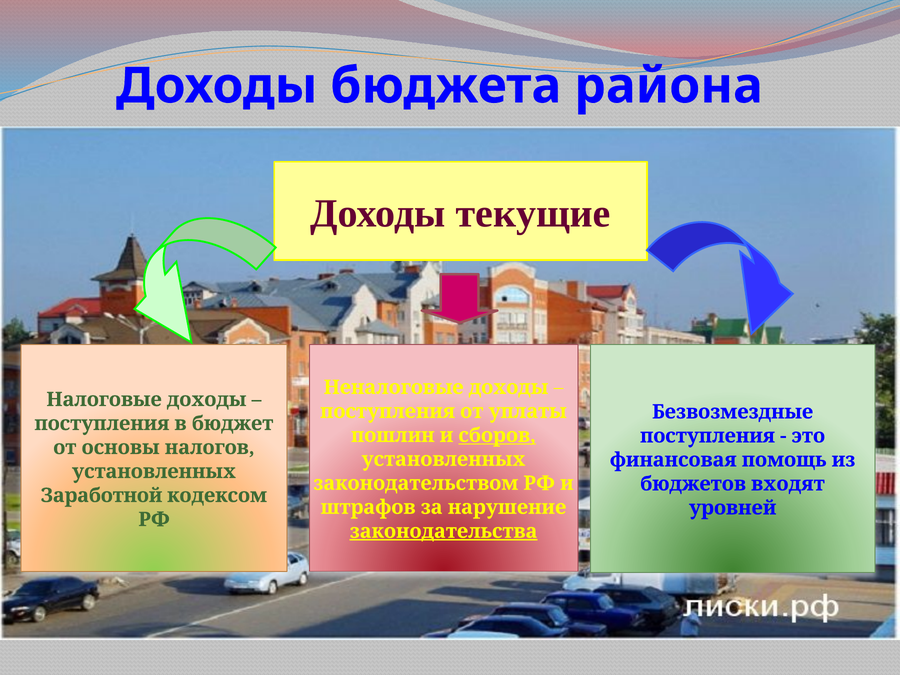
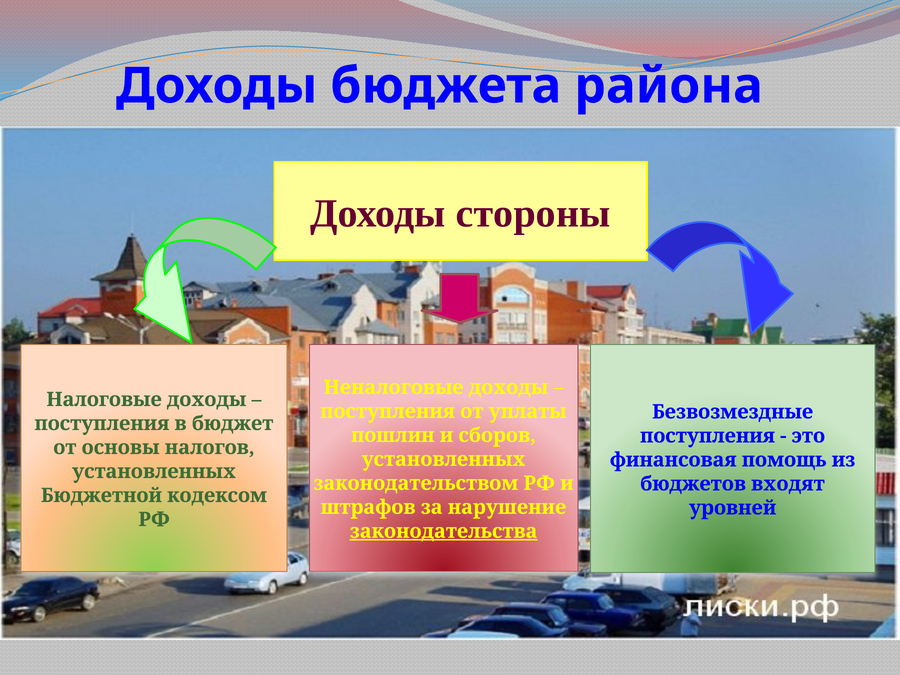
текущие: текущие -> стороны
сборов underline: present -> none
Заработной: Заработной -> Бюджетной
